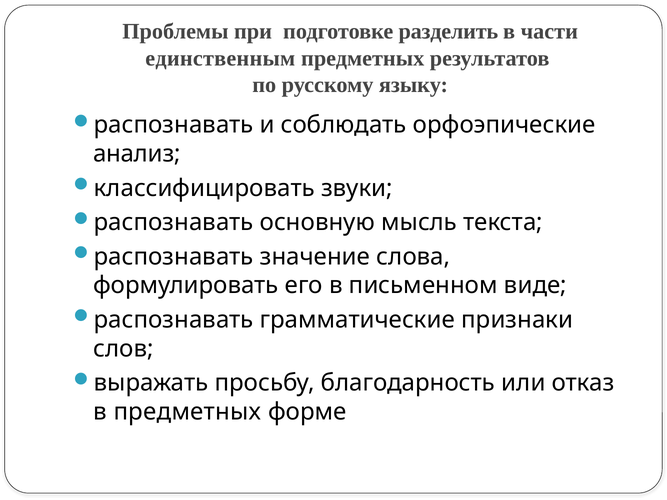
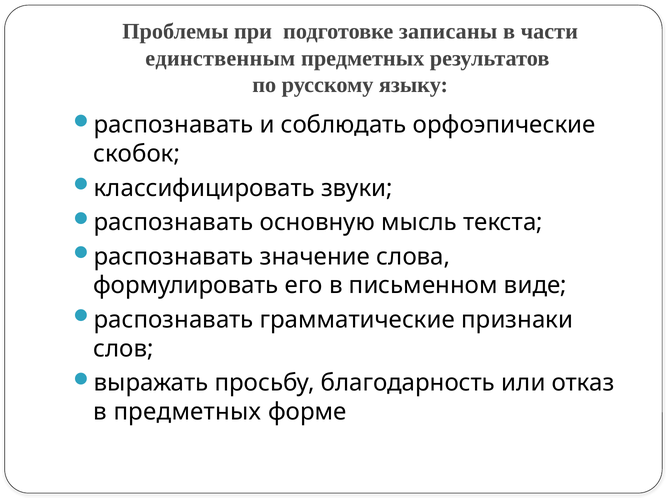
разделить: разделить -> записаны
анализ: анализ -> скобок
